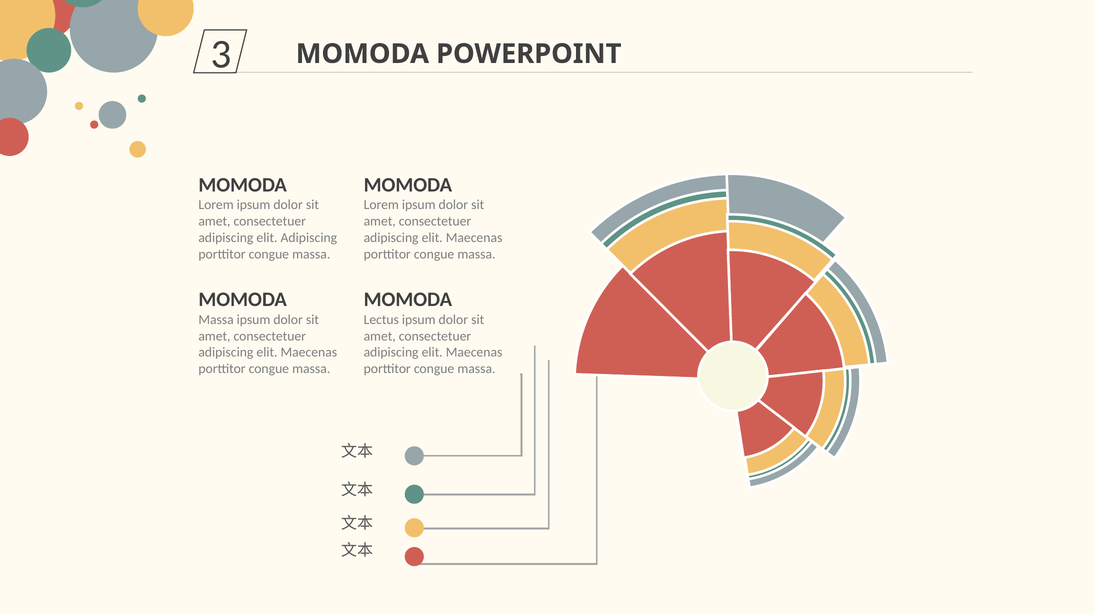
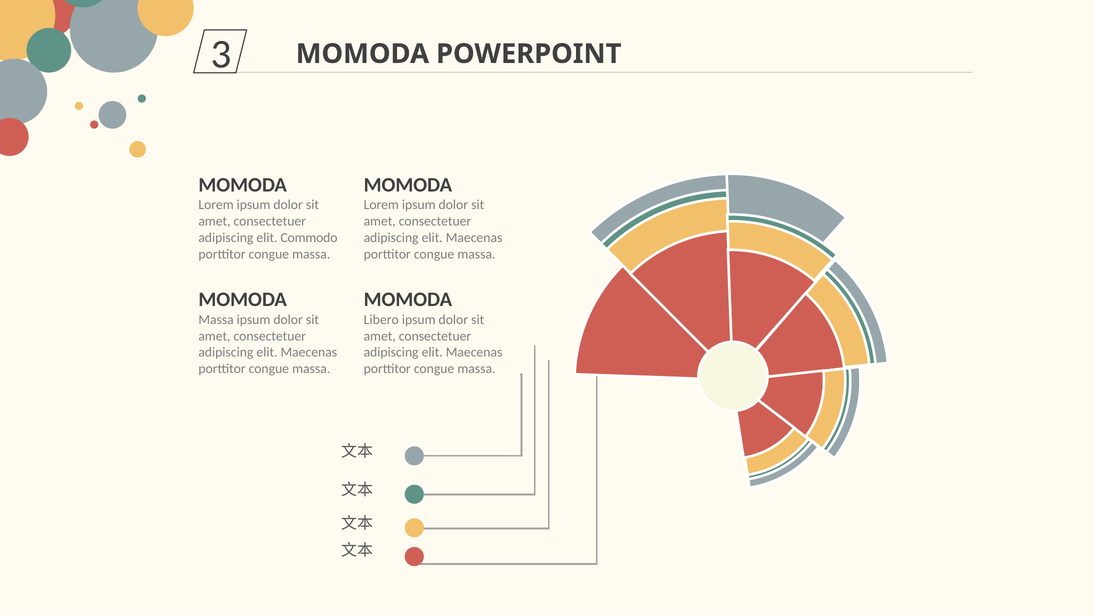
elit Adipiscing: Adipiscing -> Commodo
Lectus: Lectus -> Libero
